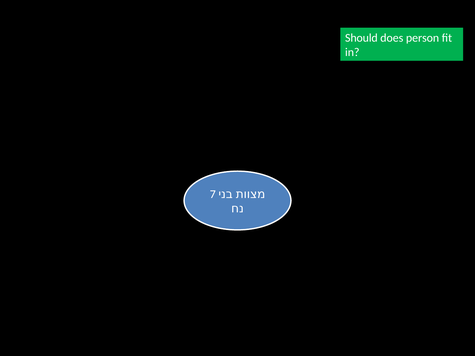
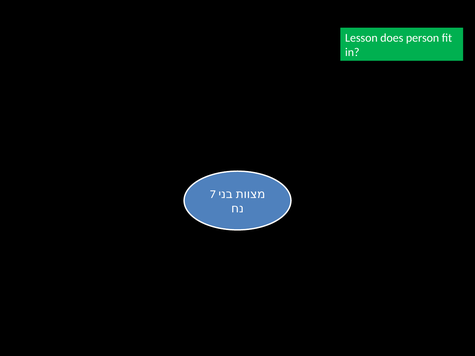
Should: Should -> Lesson
